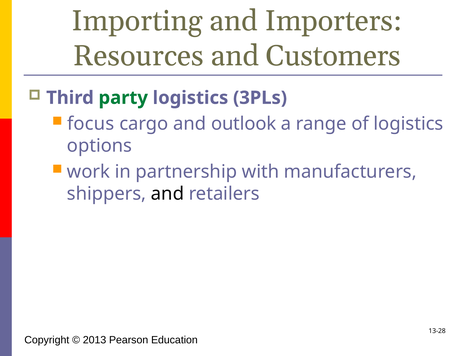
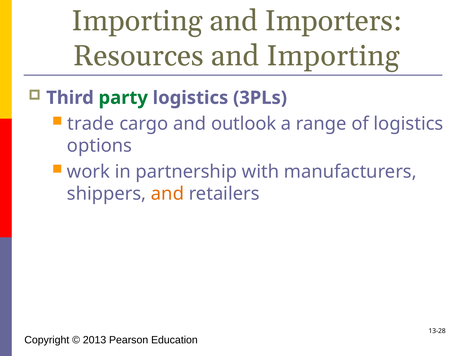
and Customers: Customers -> Importing
focus: focus -> trade
and at (168, 194) colour: black -> orange
